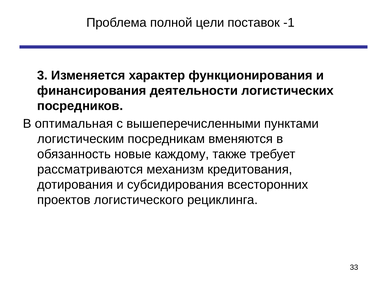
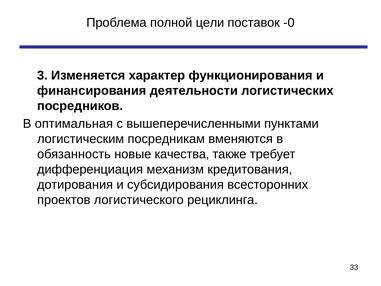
-1: -1 -> -0
каждому: каждому -> качества
рассматриваются: рассматриваются -> дифференциация
